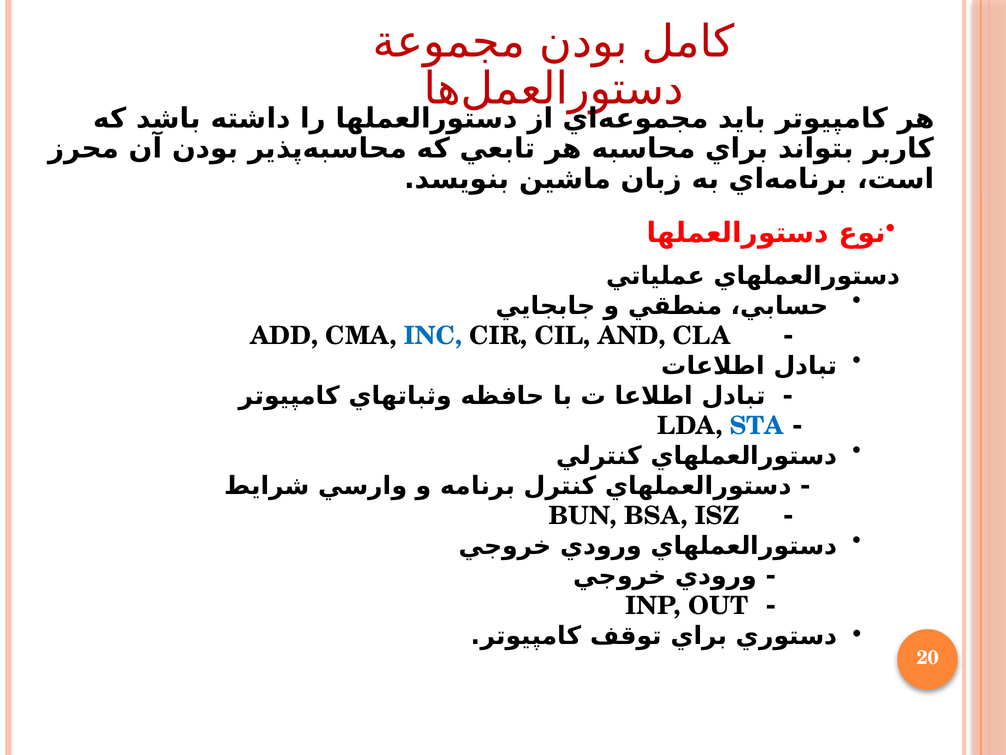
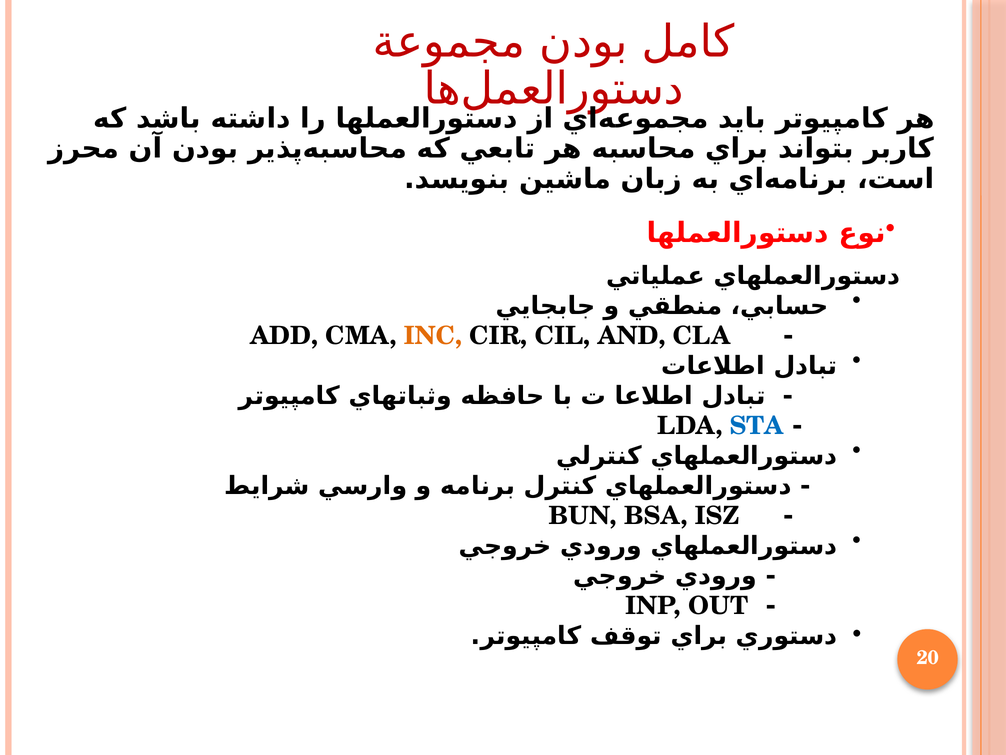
INC colour: blue -> orange
